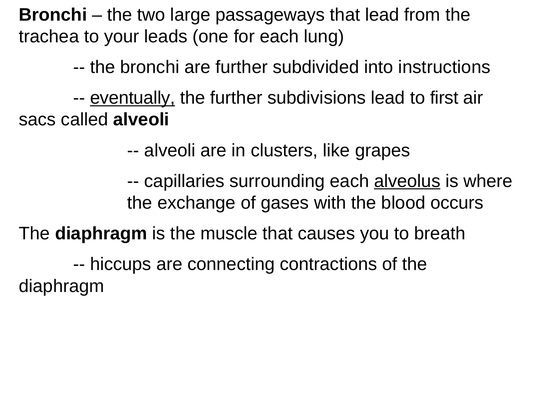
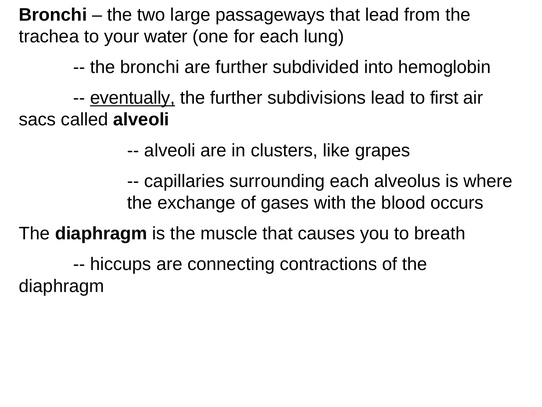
leads: leads -> water
instructions: instructions -> hemoglobin
alveolus underline: present -> none
